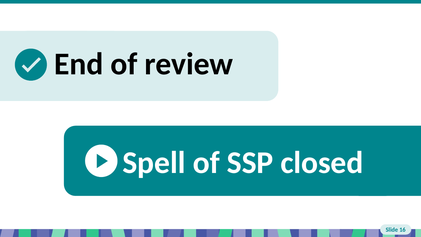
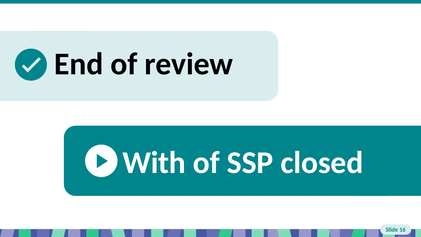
Spell: Spell -> With
